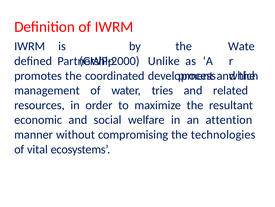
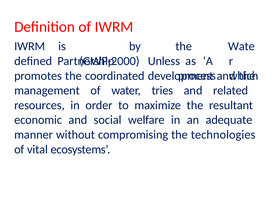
Unlike: Unlike -> Unless
attention: attention -> adequate
